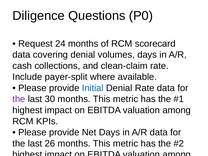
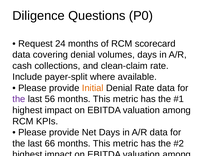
Initial colour: blue -> orange
30: 30 -> 56
26: 26 -> 66
